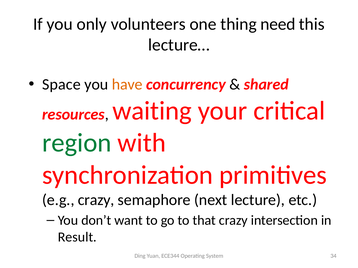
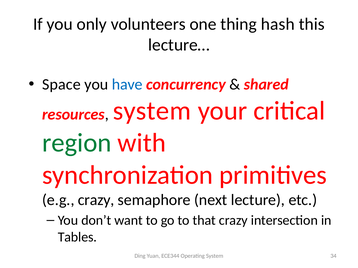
need: need -> hash
have colour: orange -> blue
resources waiting: waiting -> system
Result: Result -> Tables
